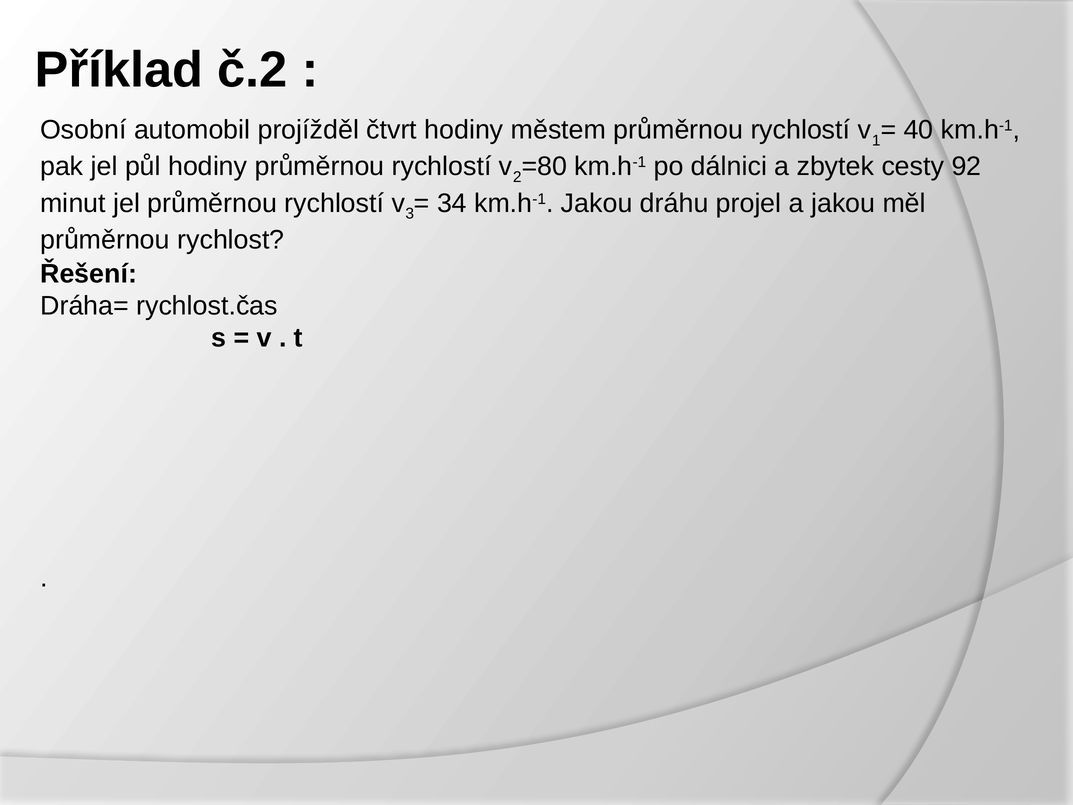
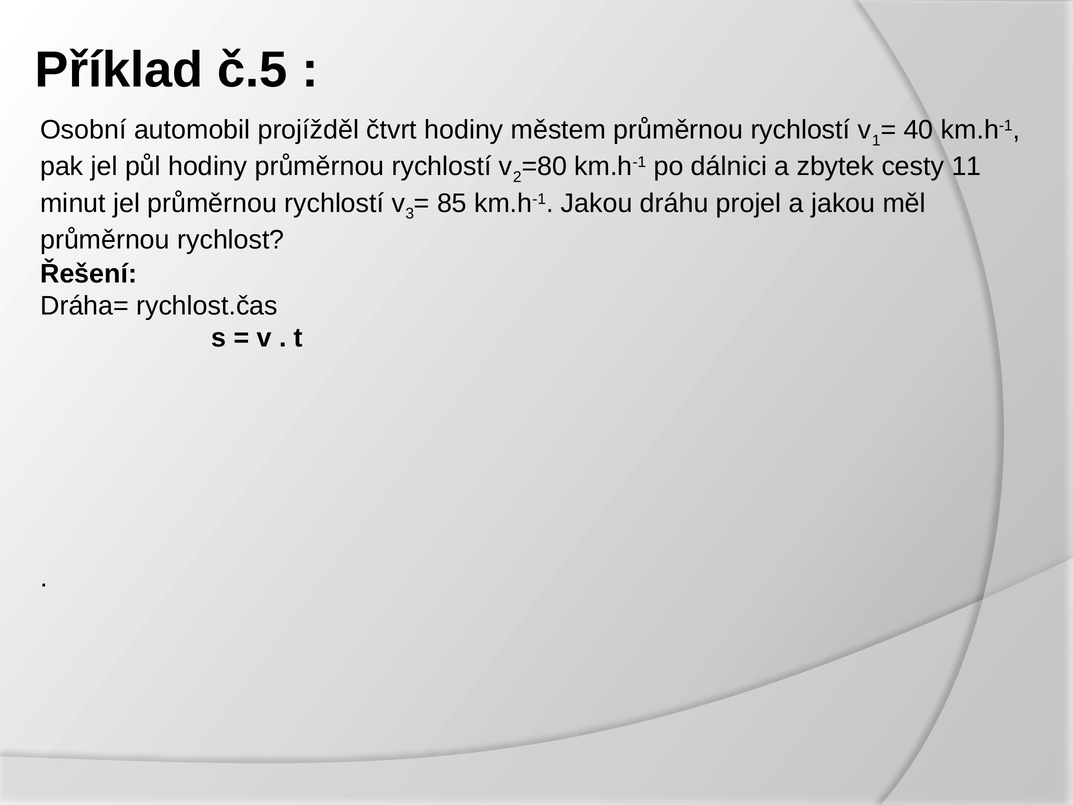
č.2: č.2 -> č.5
92: 92 -> 11
34: 34 -> 85
